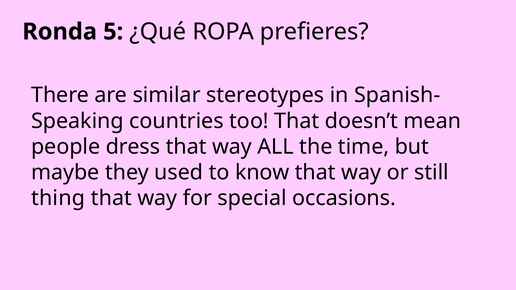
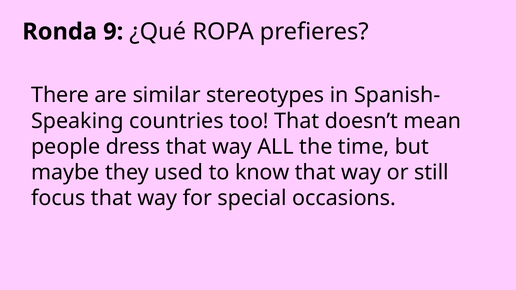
5: 5 -> 9
thing: thing -> focus
